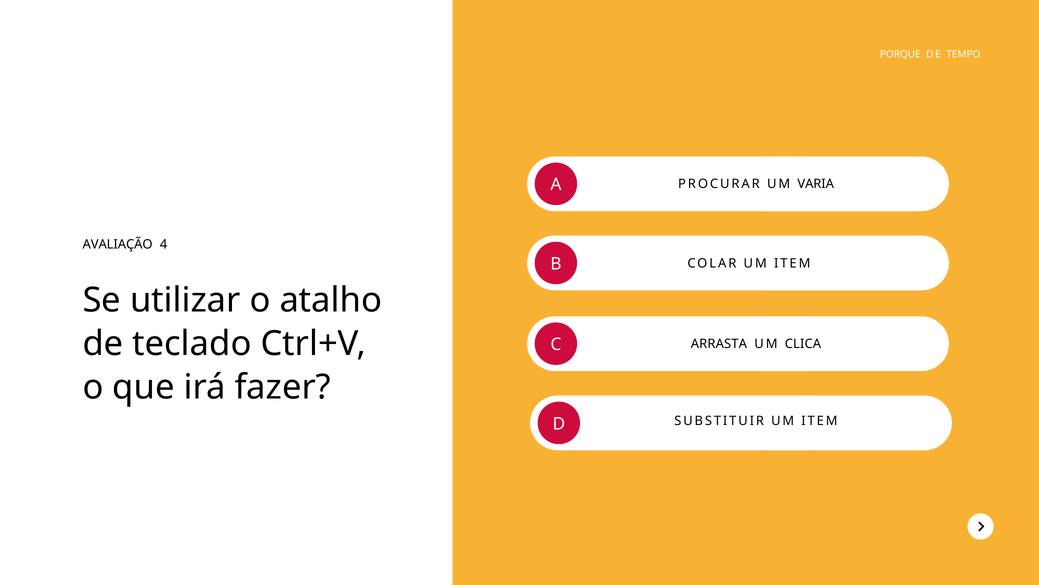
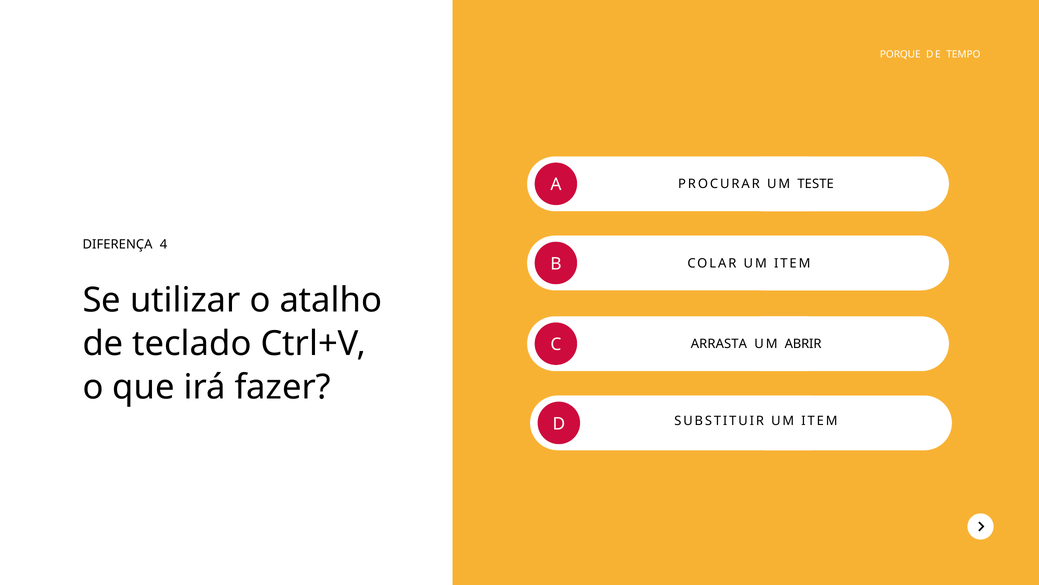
VARIA: VARIA -> TESTE
AVALIAÇÃO: AVALIAÇÃO -> DIFERENÇA
CLICA: CLICA -> ABRIR
